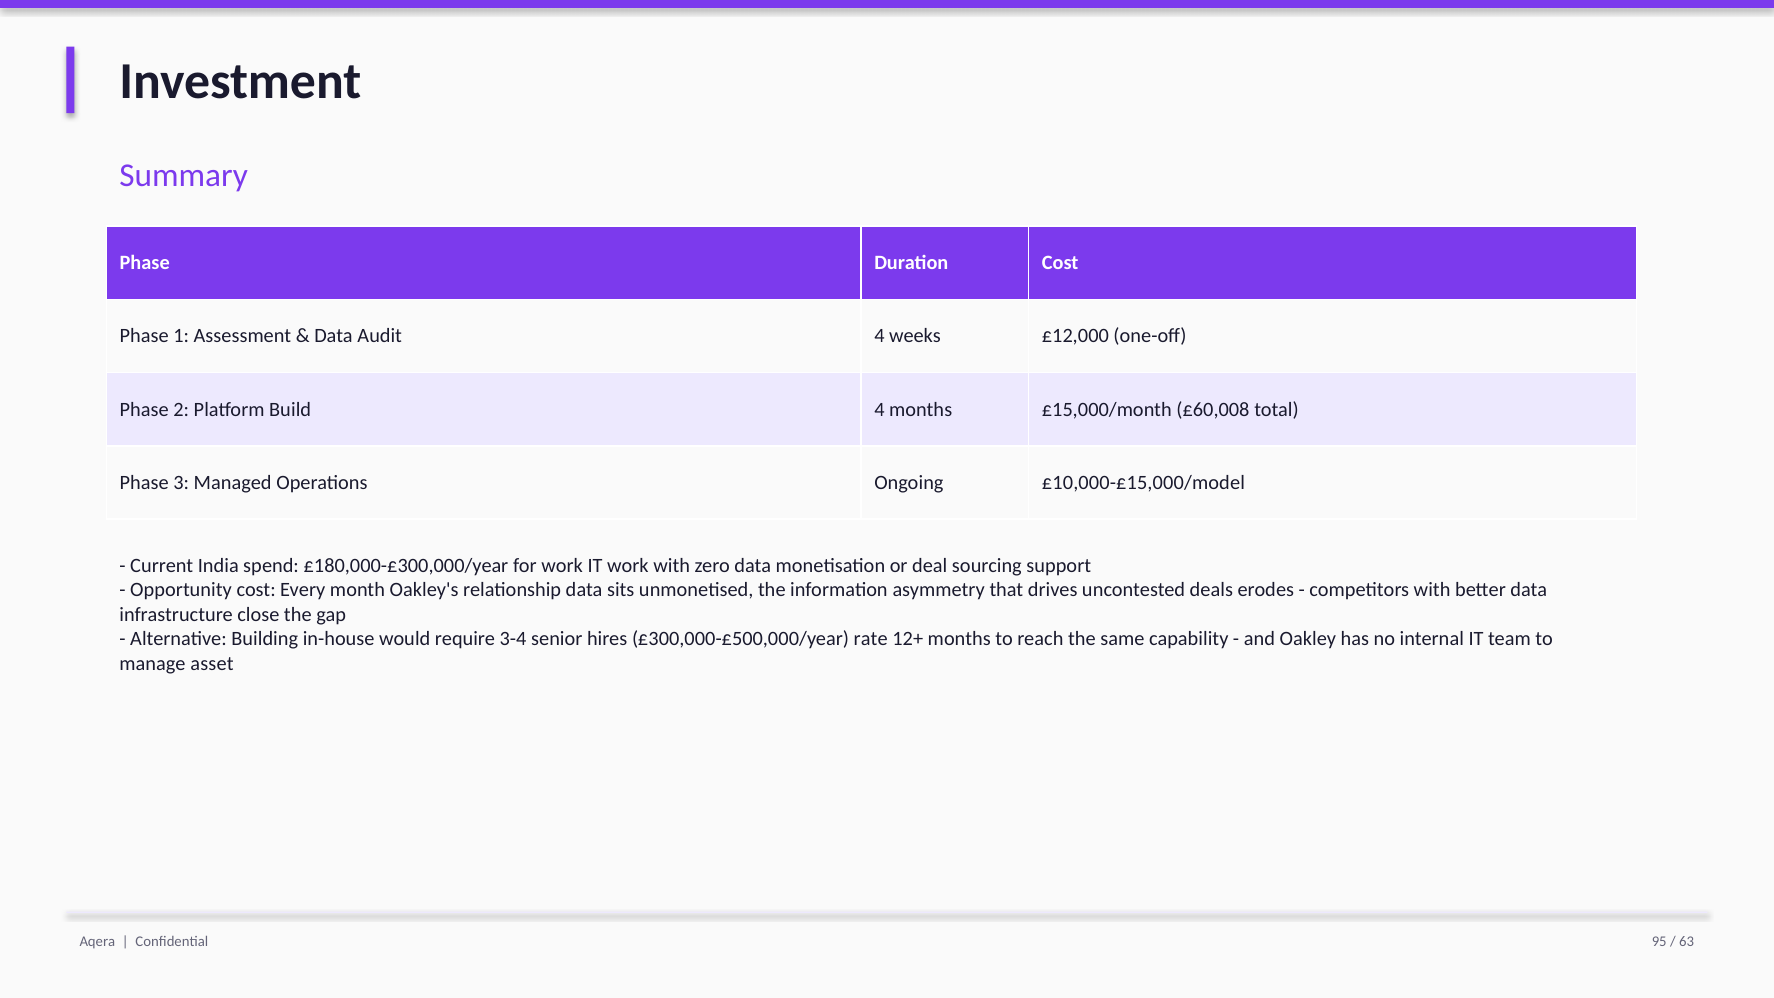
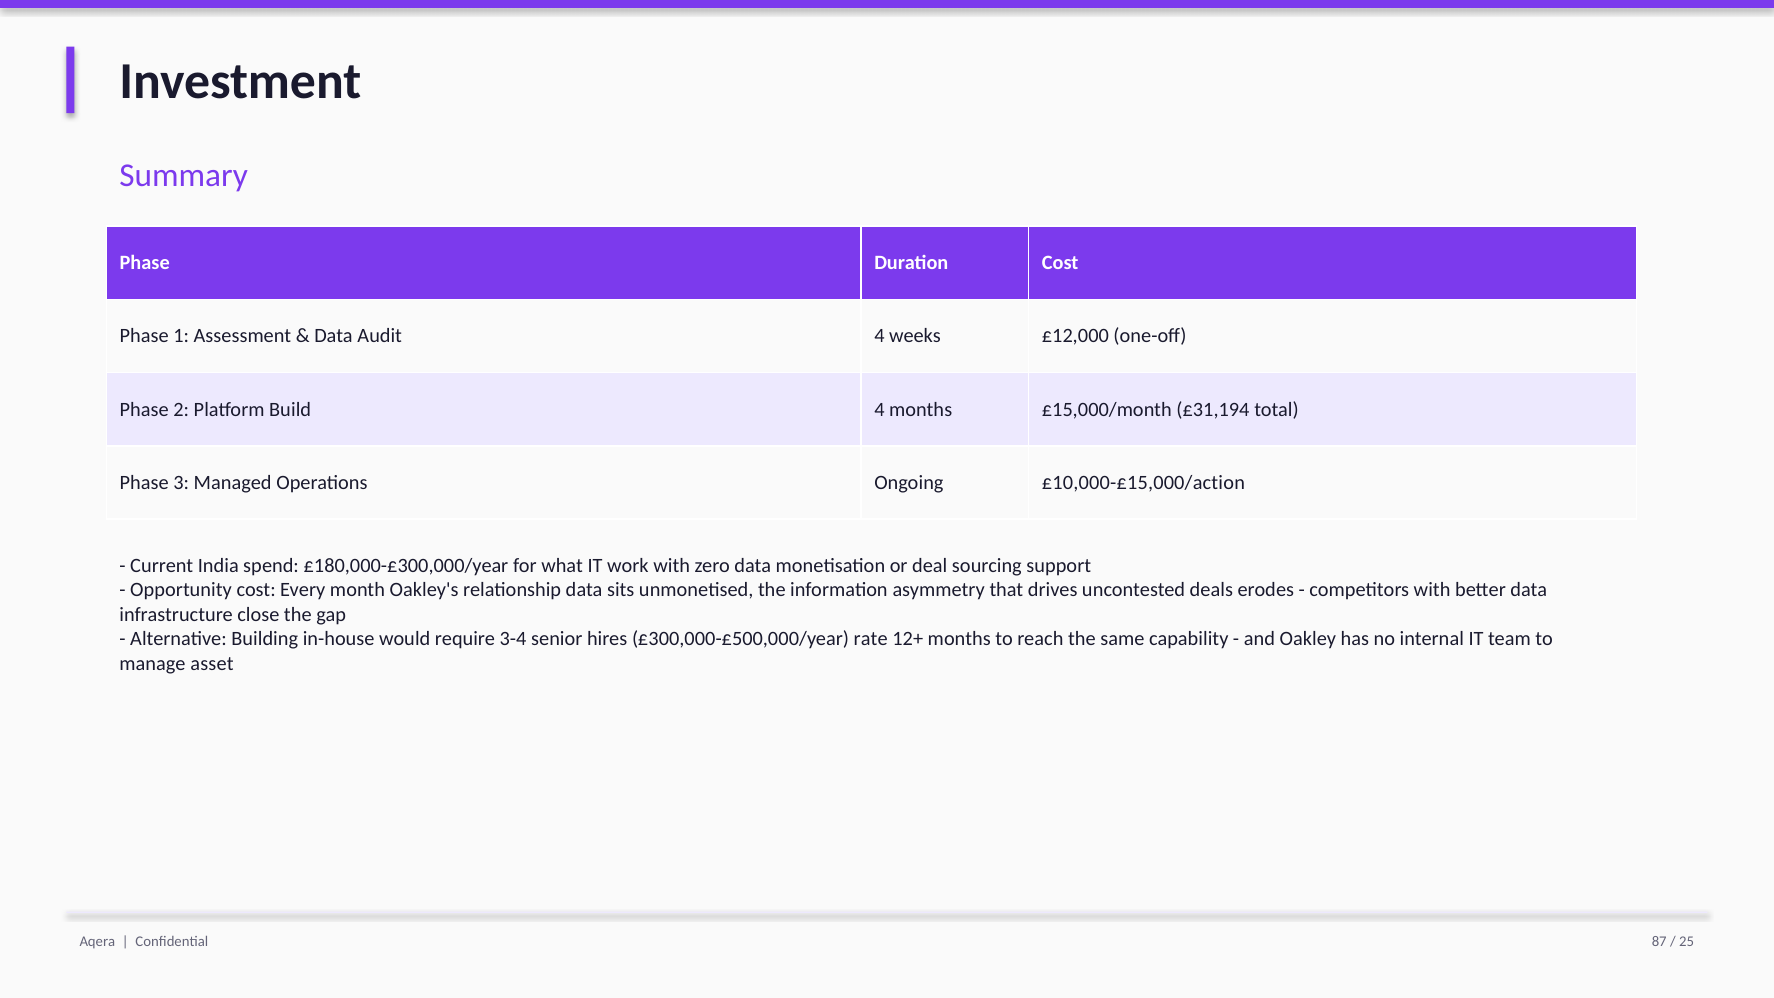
£60,008: £60,008 -> £31,194
£10,000-£15,000/model: £10,000-£15,000/model -> £10,000-£15,000/action
for work: work -> what
95: 95 -> 87
63: 63 -> 25
